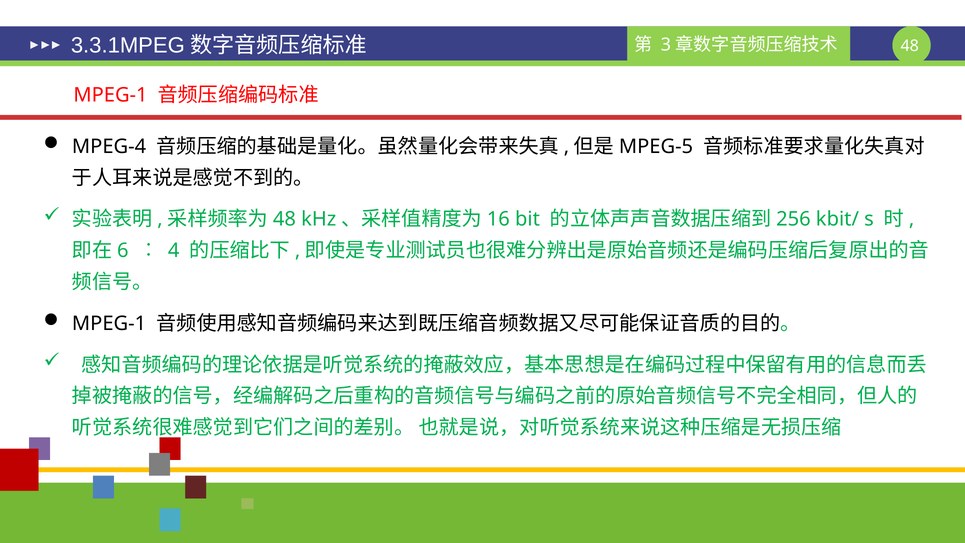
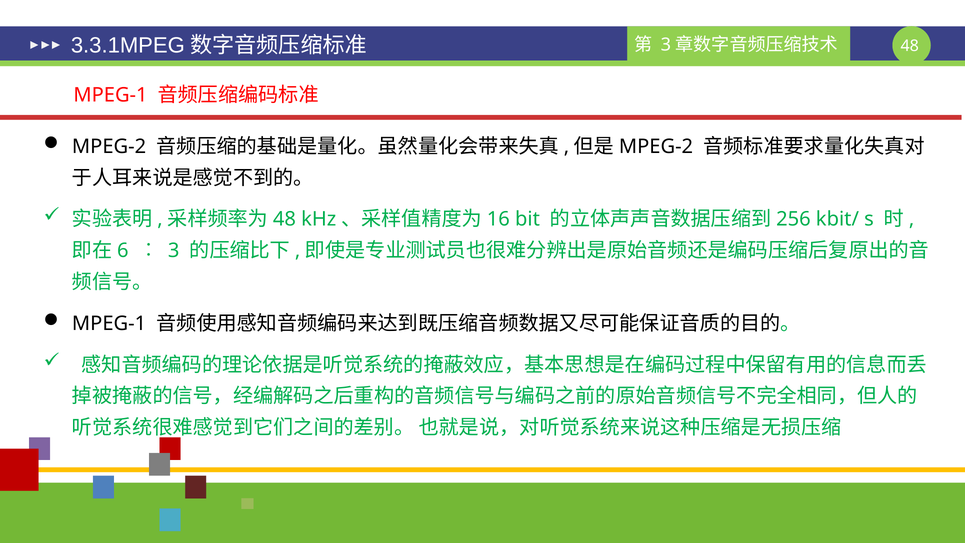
MPEG-4 at (109, 146): MPEG-4 -> MPEG-2
MPEG-5 at (656, 146): MPEG-5 -> MPEG-2
4: 4 -> 3
